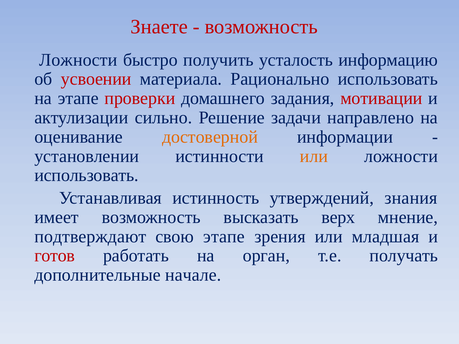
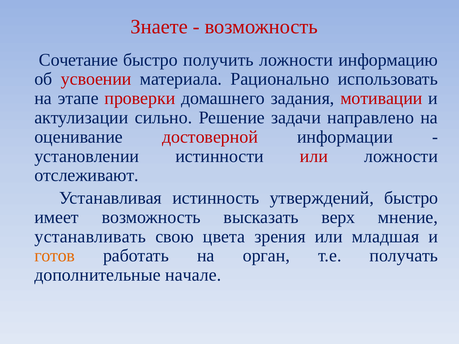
Ложности at (78, 60): Ложности -> Сочетание
получить усталость: усталость -> ложности
достоверной colour: orange -> red
или at (314, 156) colour: orange -> red
использовать at (87, 176): использовать -> отслеживают
утверждений знания: знания -> быстро
подтверждают: подтверждают -> устанавливать
свою этапе: этапе -> цвета
готов colour: red -> orange
